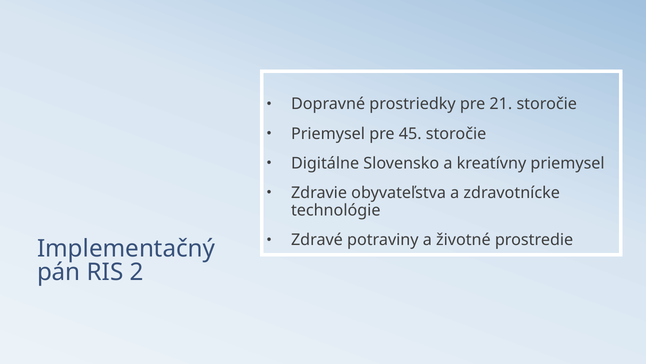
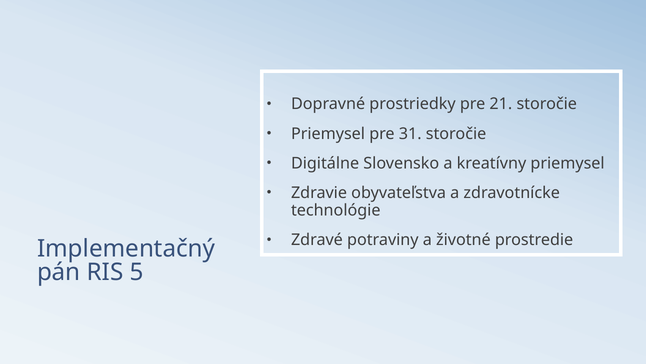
45: 45 -> 31
2: 2 -> 5
